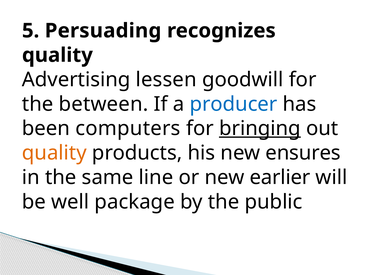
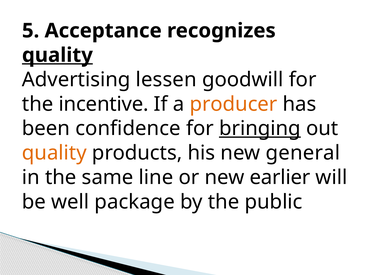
Persuading: Persuading -> Acceptance
quality at (57, 55) underline: none -> present
between: between -> incentive
producer colour: blue -> orange
computers: computers -> confidence
ensures: ensures -> general
